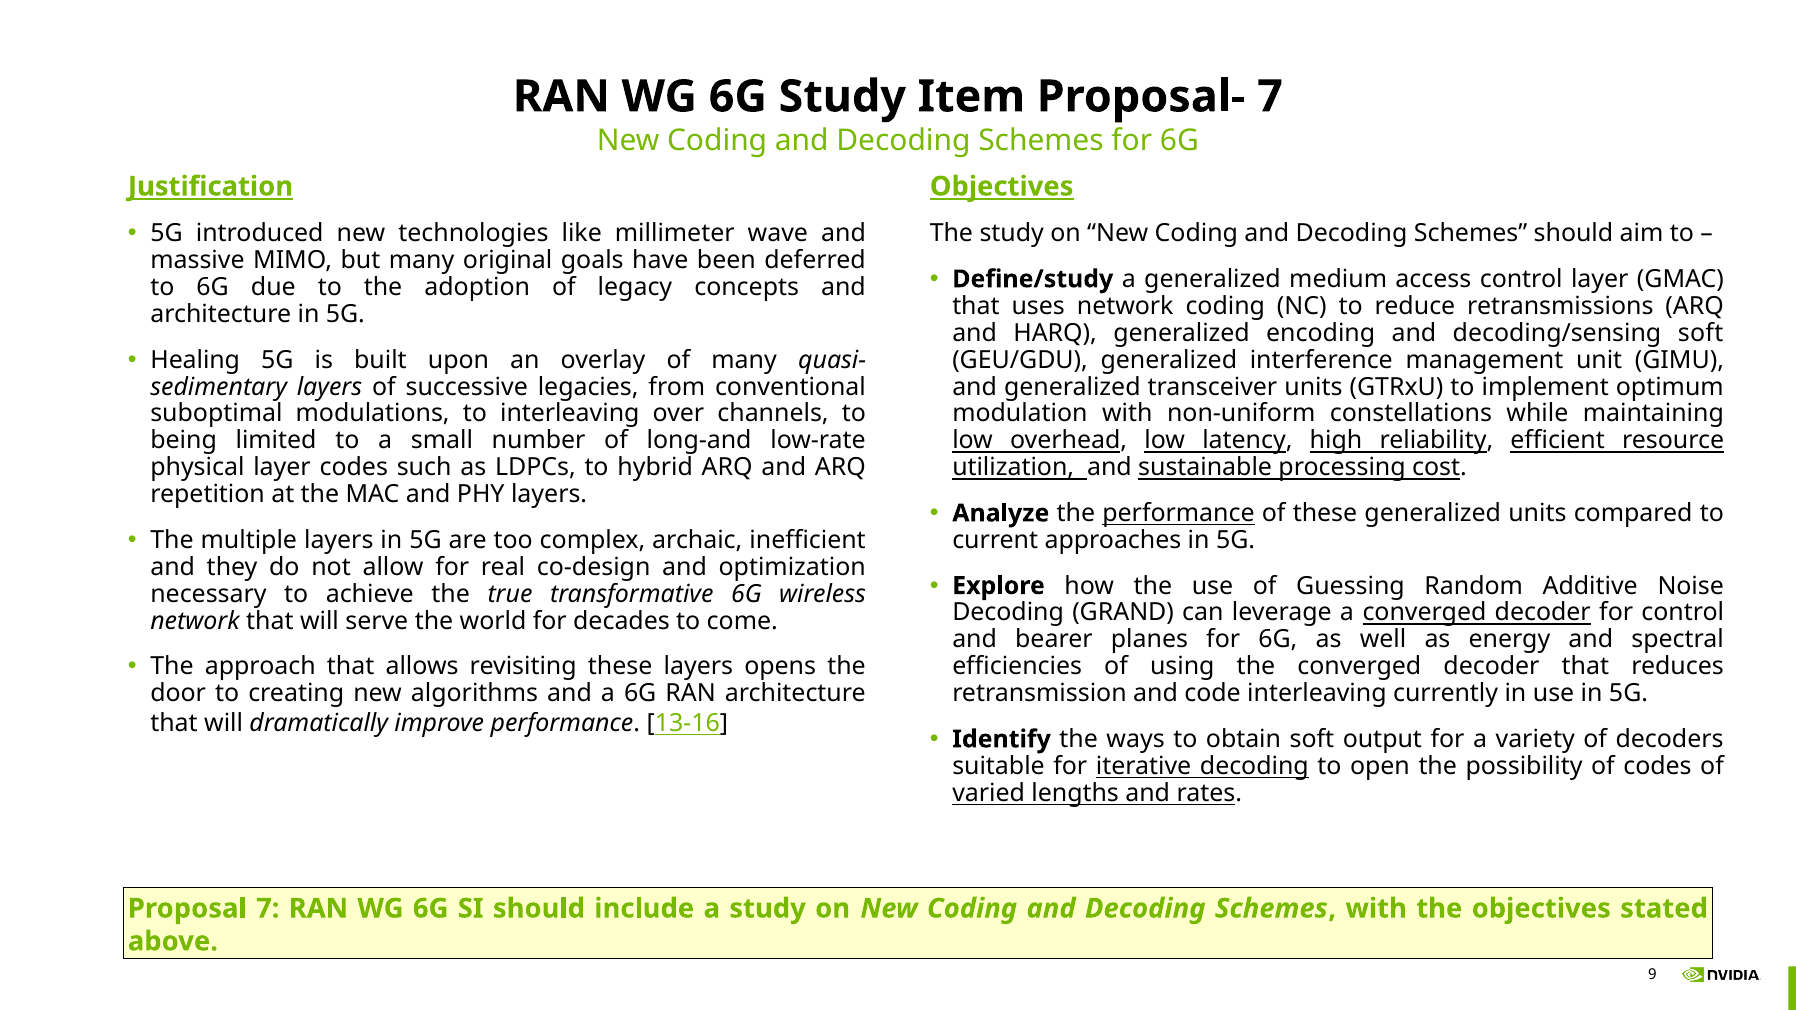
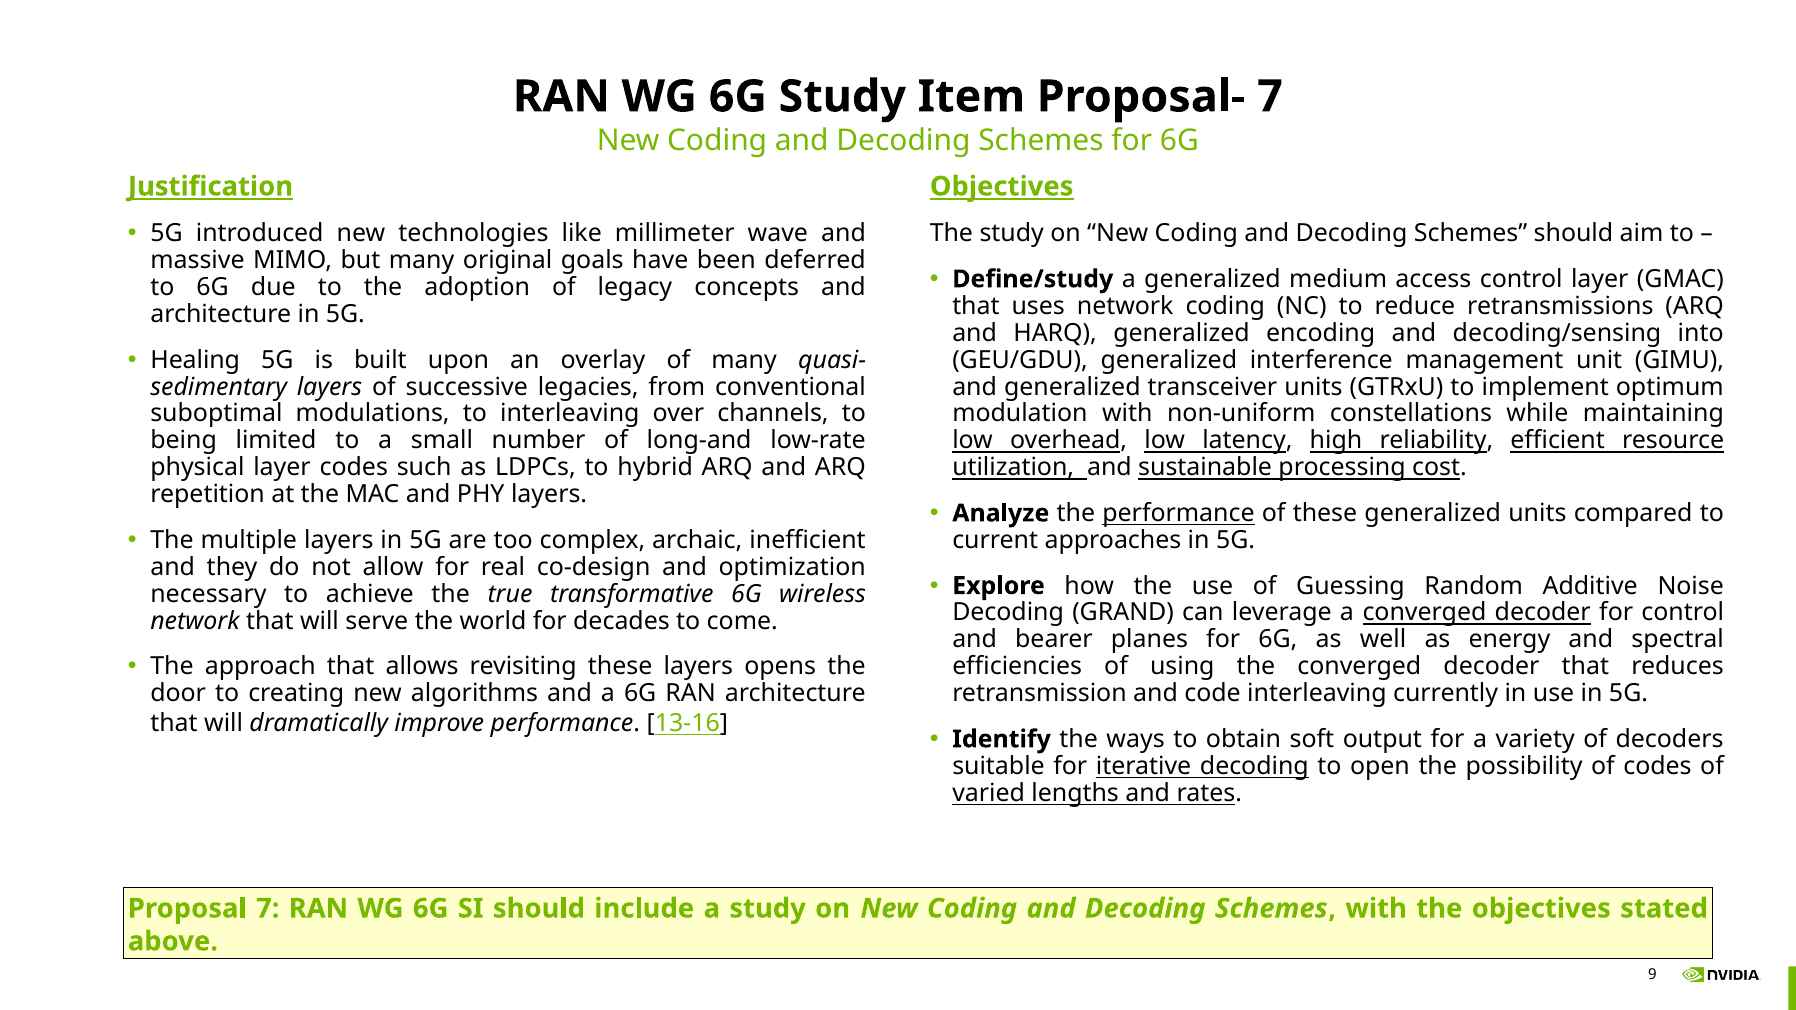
decoding/sensing soft: soft -> into
